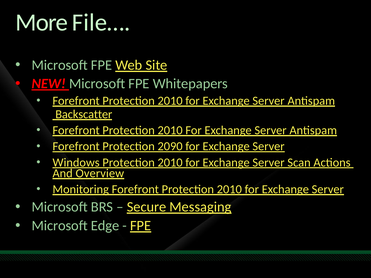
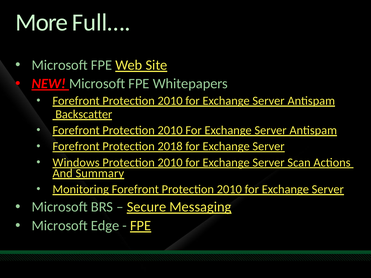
File…: File… -> Full…
2090: 2090 -> 2018
Overview: Overview -> Summary
